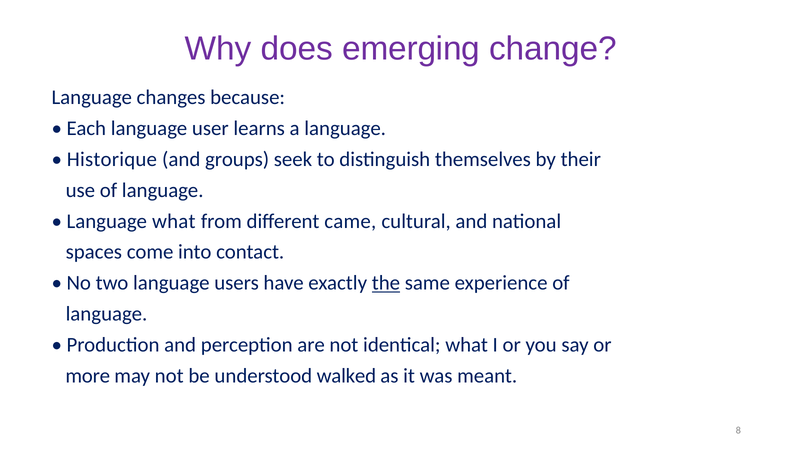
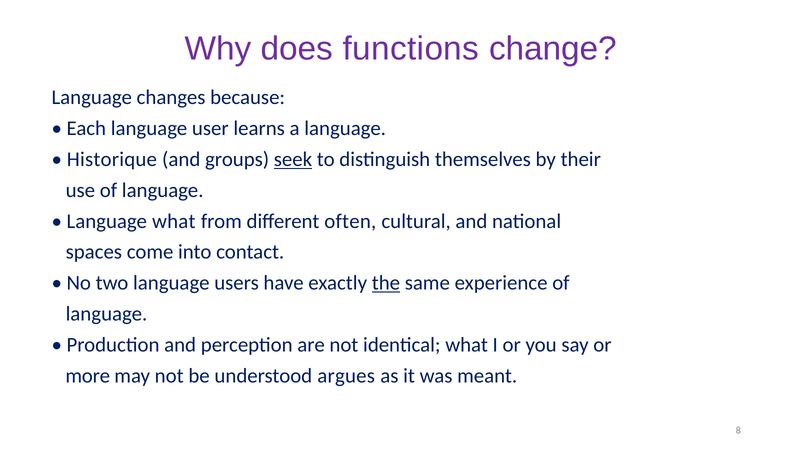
emerging: emerging -> functions
seek underline: none -> present
came: came -> often
walked: walked -> argues
